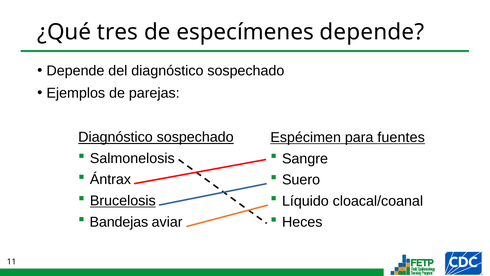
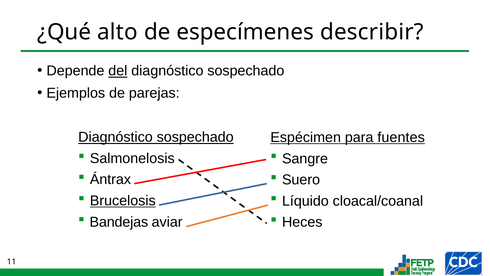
tres: tres -> alto
especímenes depende: depende -> describir
del underline: none -> present
